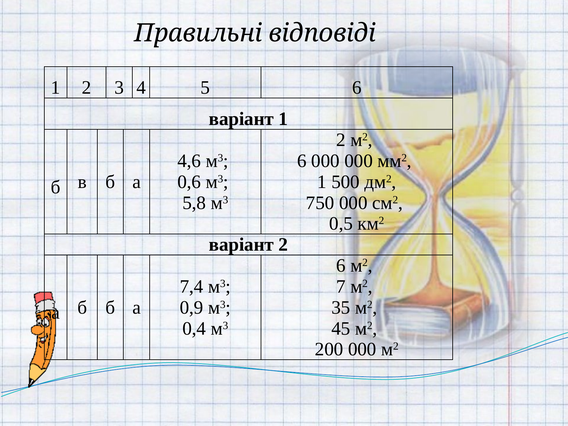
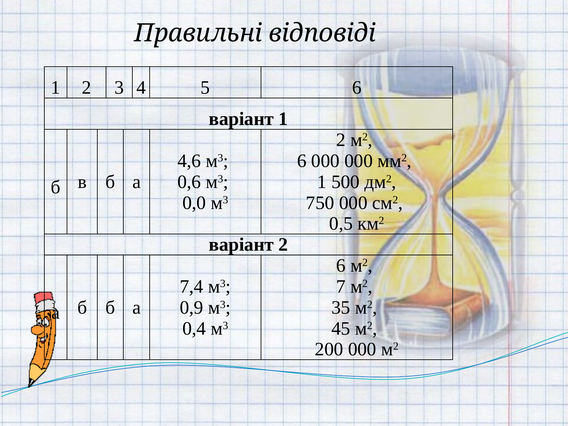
5,8: 5,8 -> 0,0
